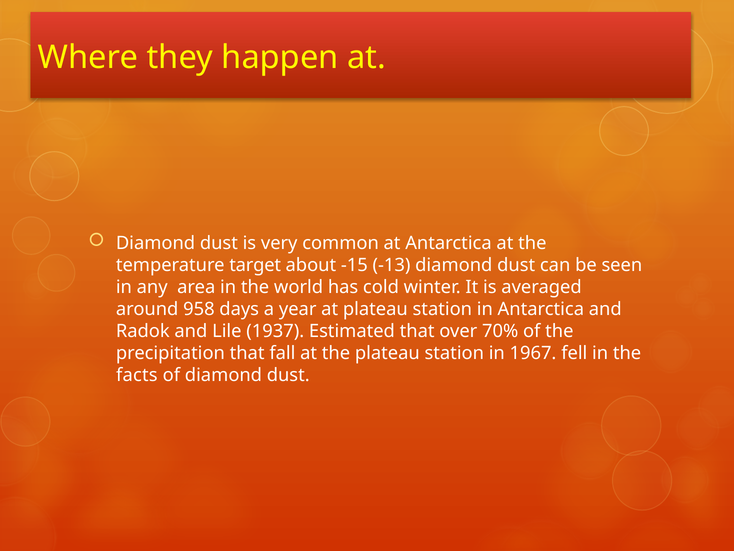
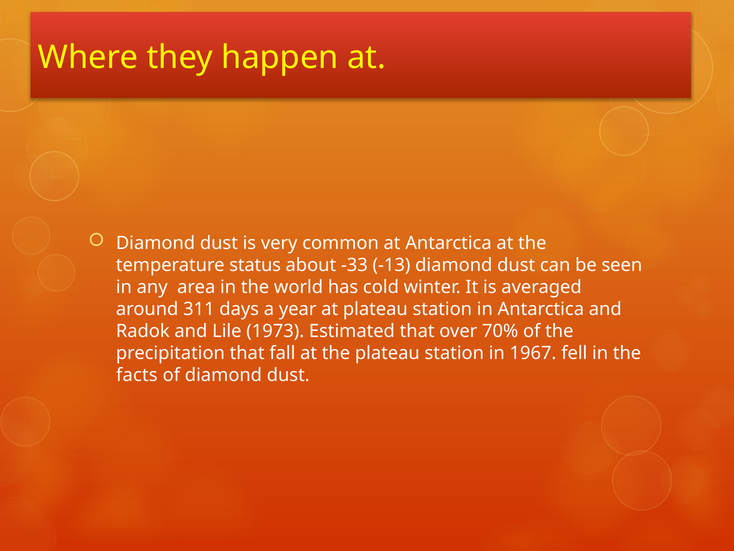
target: target -> status
-15: -15 -> -33
958: 958 -> 311
1937: 1937 -> 1973
